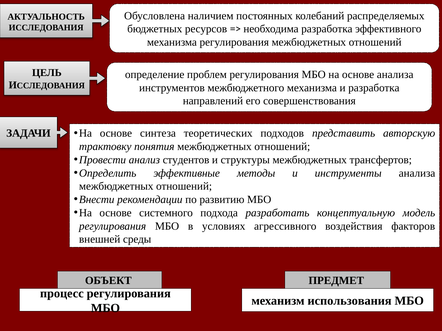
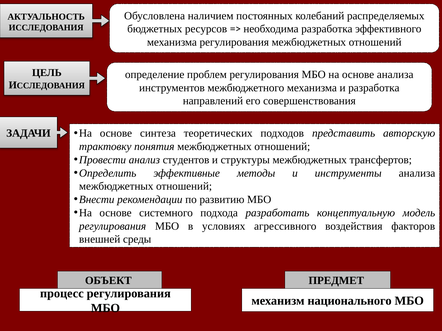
использования: использования -> национального
